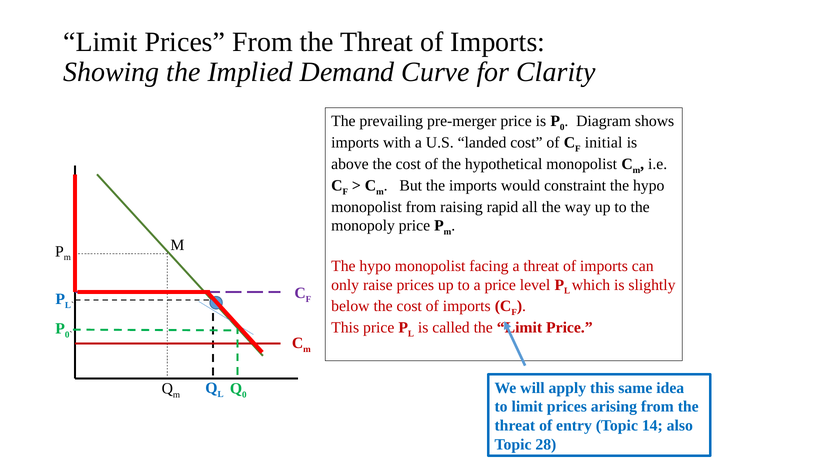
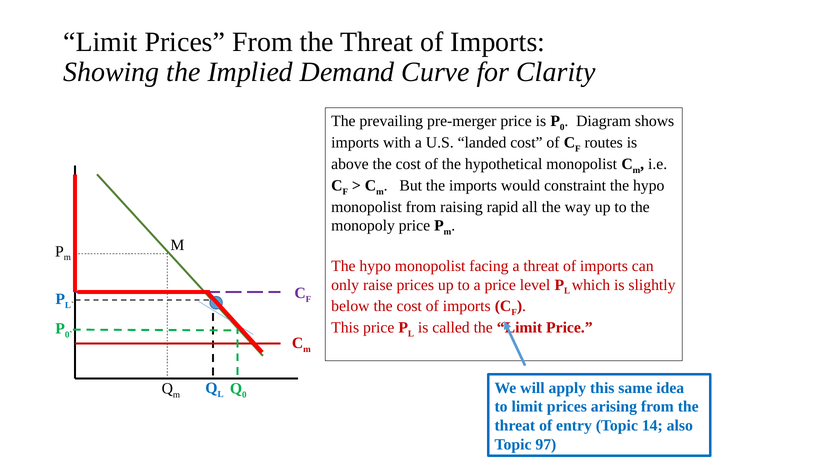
initial: initial -> routes
28: 28 -> 97
